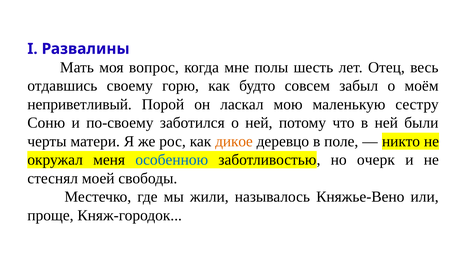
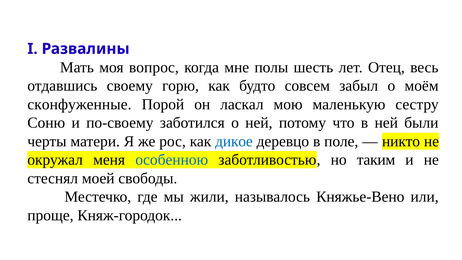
неприветливый: неприветливый -> сконфуженные
дикое colour: orange -> blue
очерк: очерк -> таким
